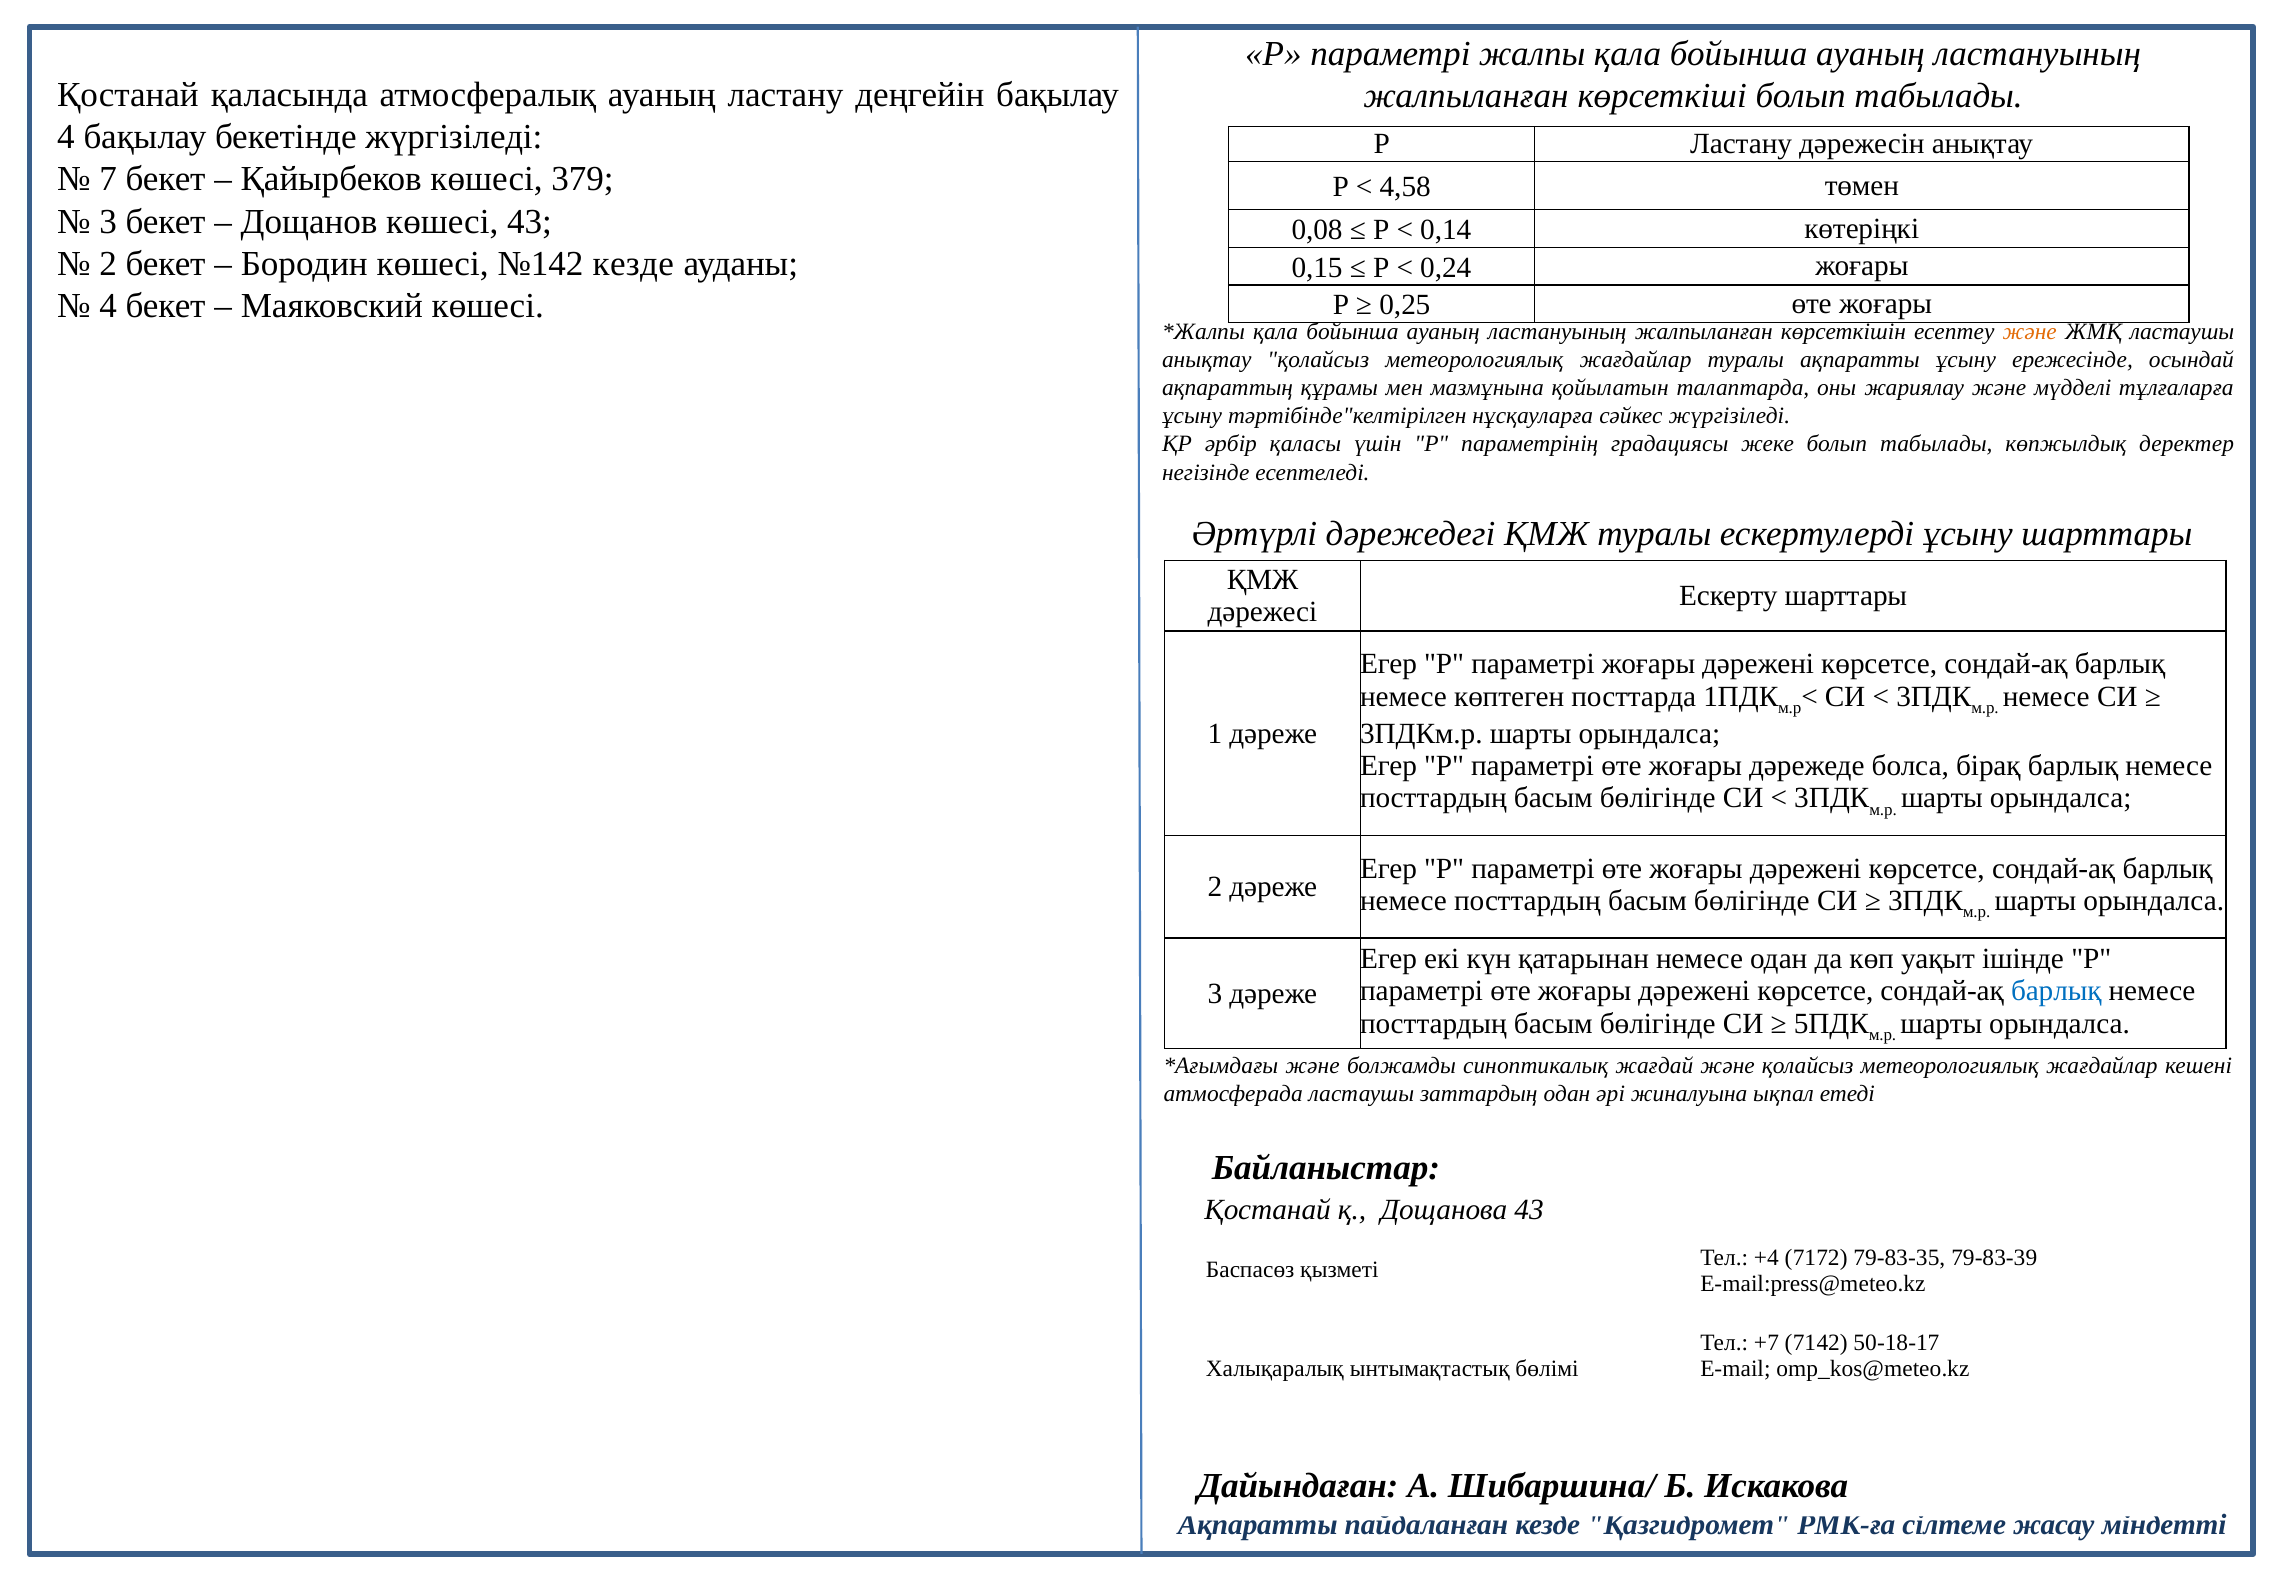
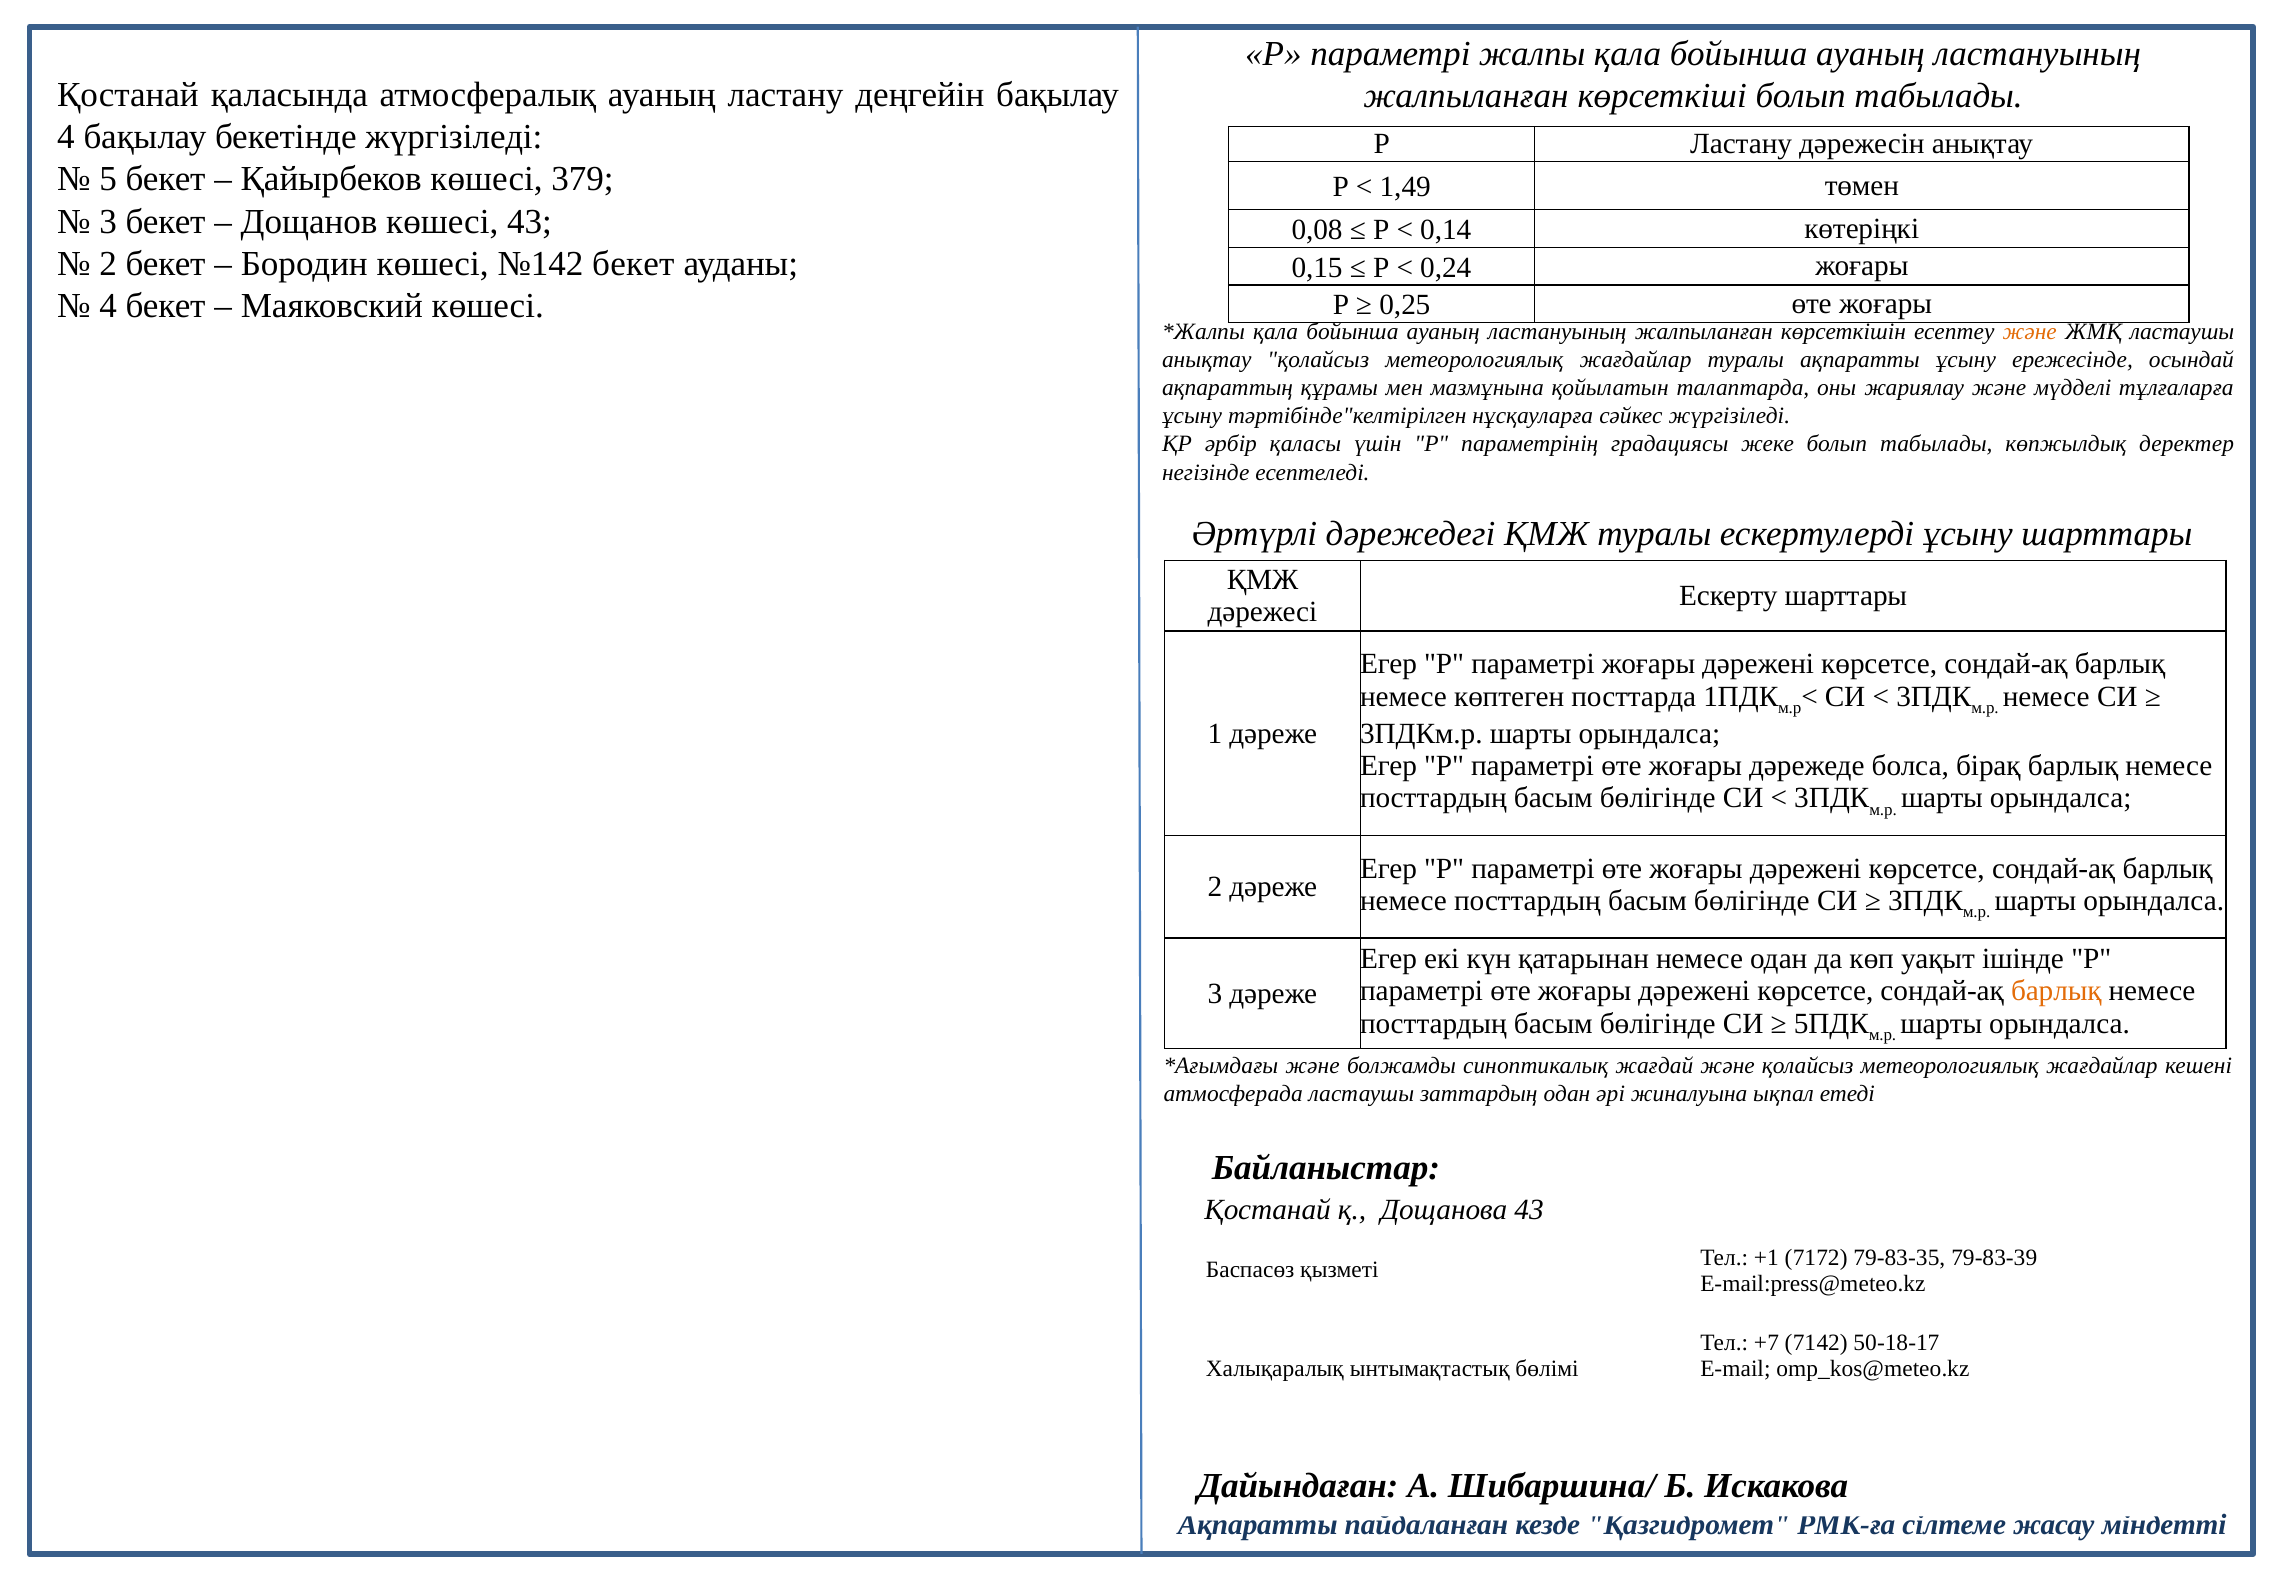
7: 7 -> 5
4,58: 4,58 -> 1,49
№142 кезде: кезде -> бекет
барлық at (2056, 991) colour: blue -> orange
+4: +4 -> +1
